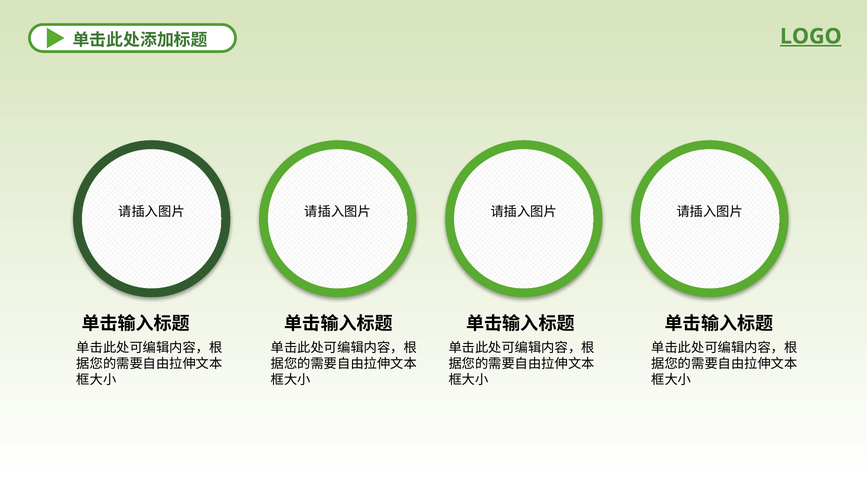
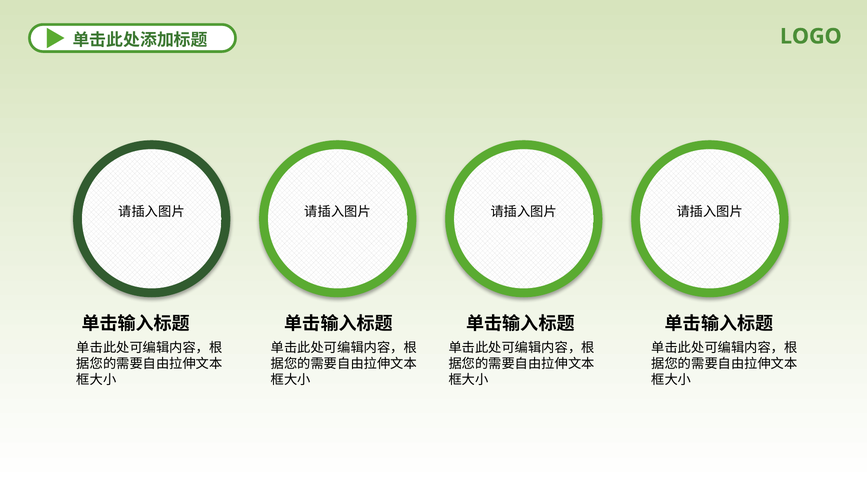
LOGO underline: present -> none
